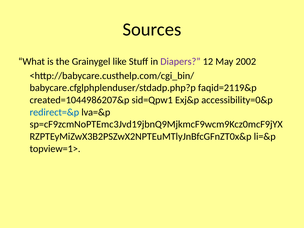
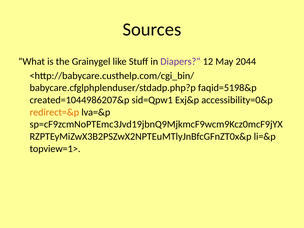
2002: 2002 -> 2044
faqid=2119&p: faqid=2119&p -> faqid=5198&p
redirect=&p colour: blue -> orange
